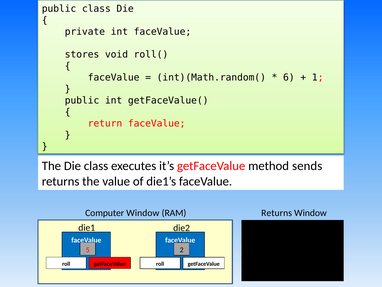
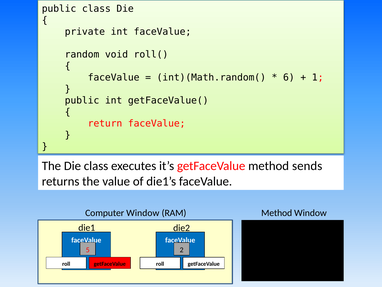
stores: stores -> random
RAM Returns: Returns -> Method
